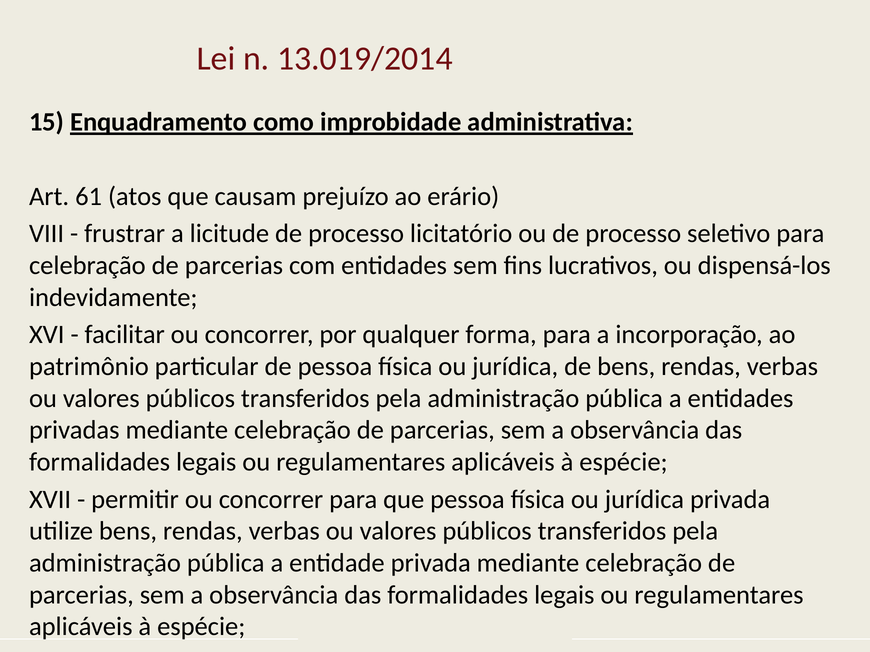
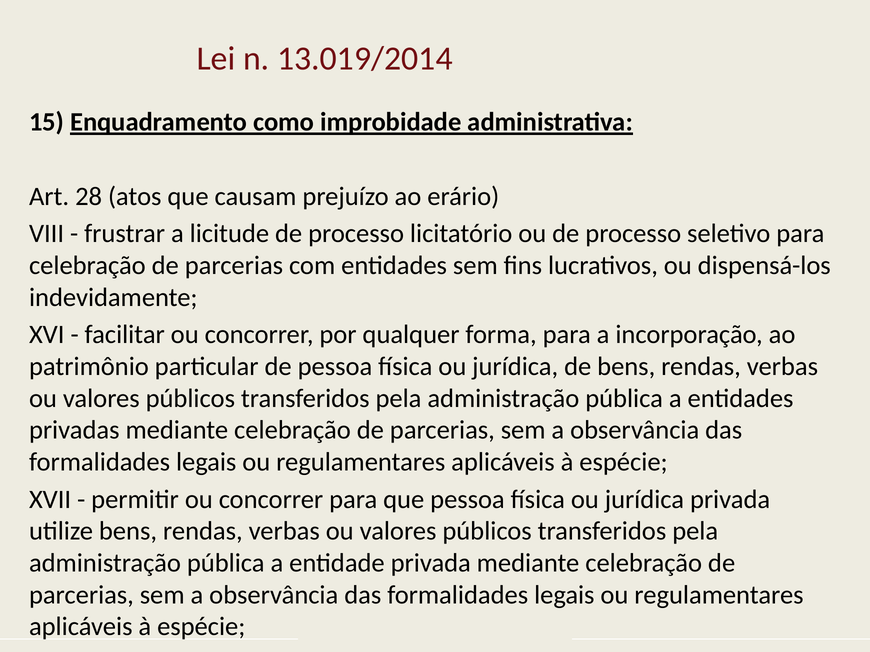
61: 61 -> 28
